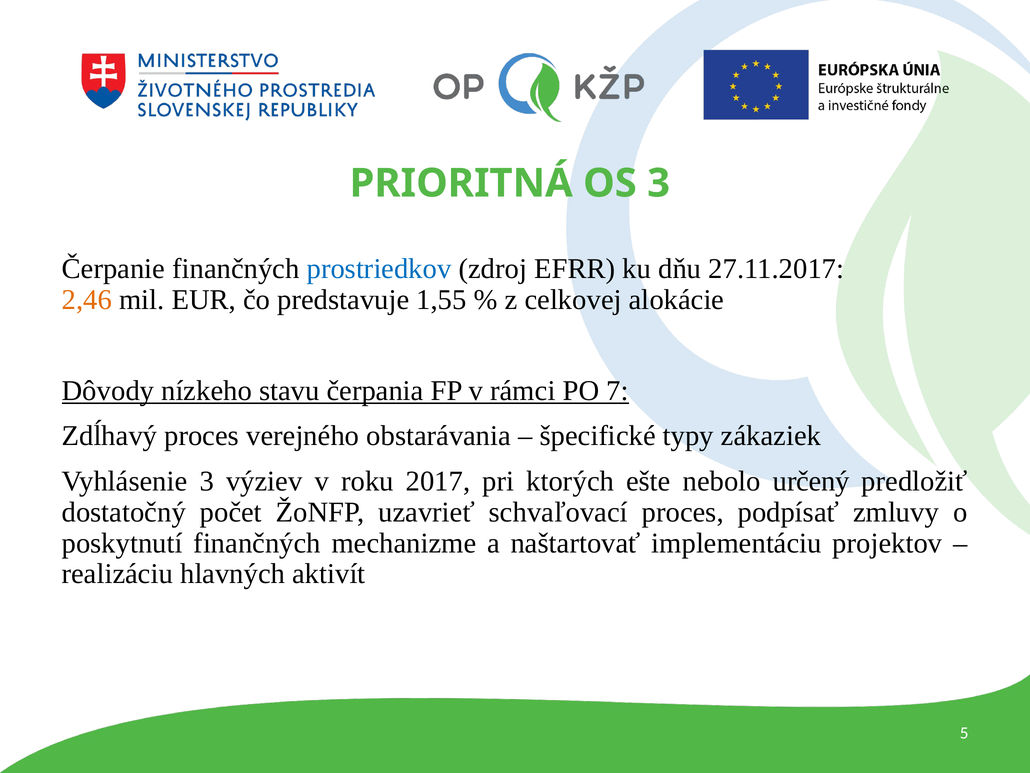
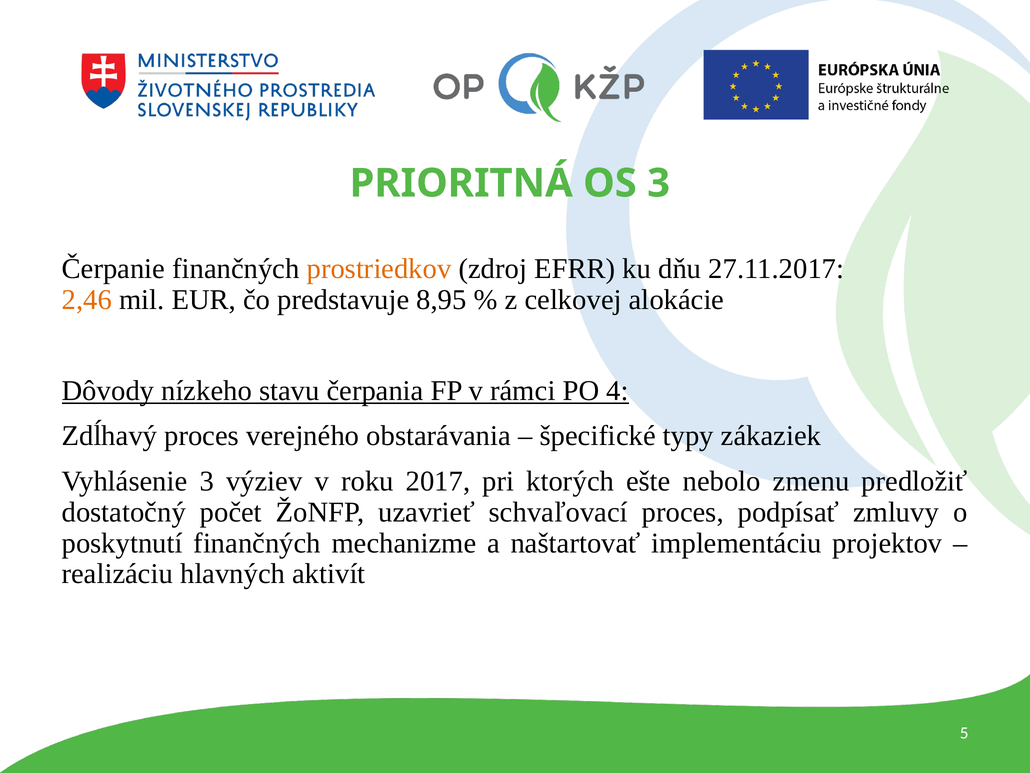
prostriedkov colour: blue -> orange
1,55: 1,55 -> 8,95
7: 7 -> 4
určený: určený -> zmenu
